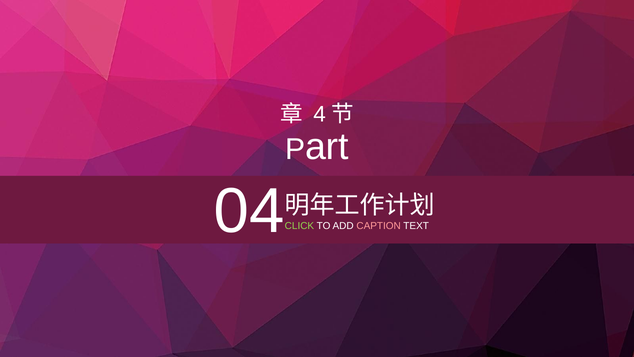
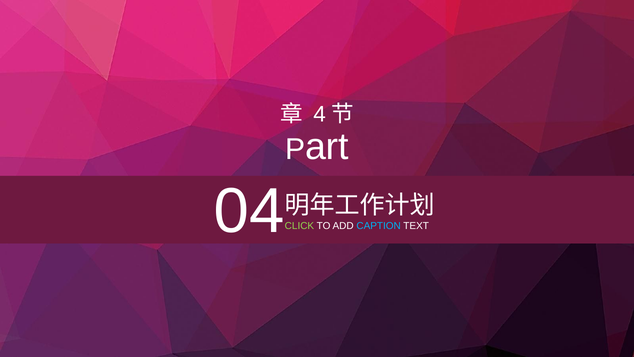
CAPTION colour: pink -> light blue
